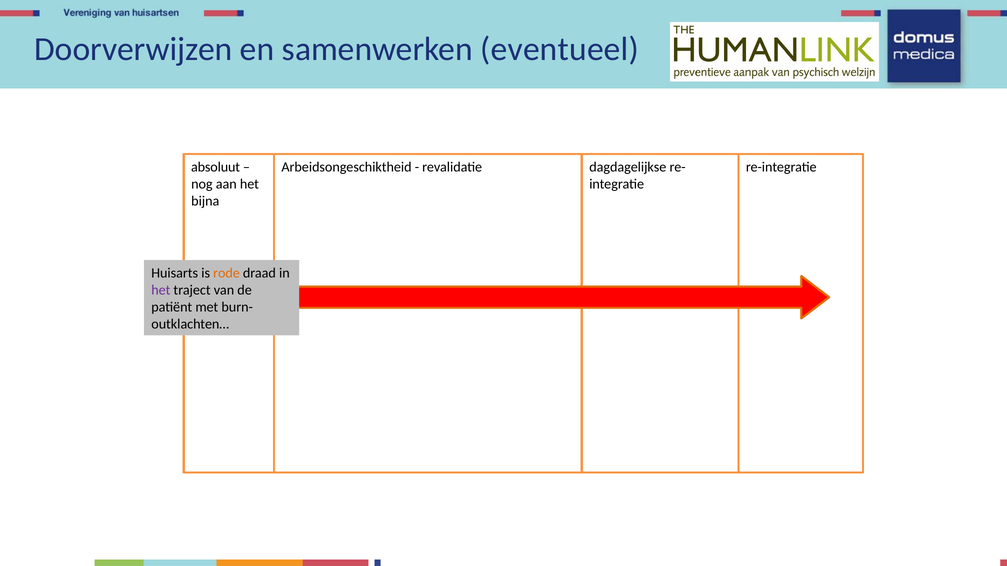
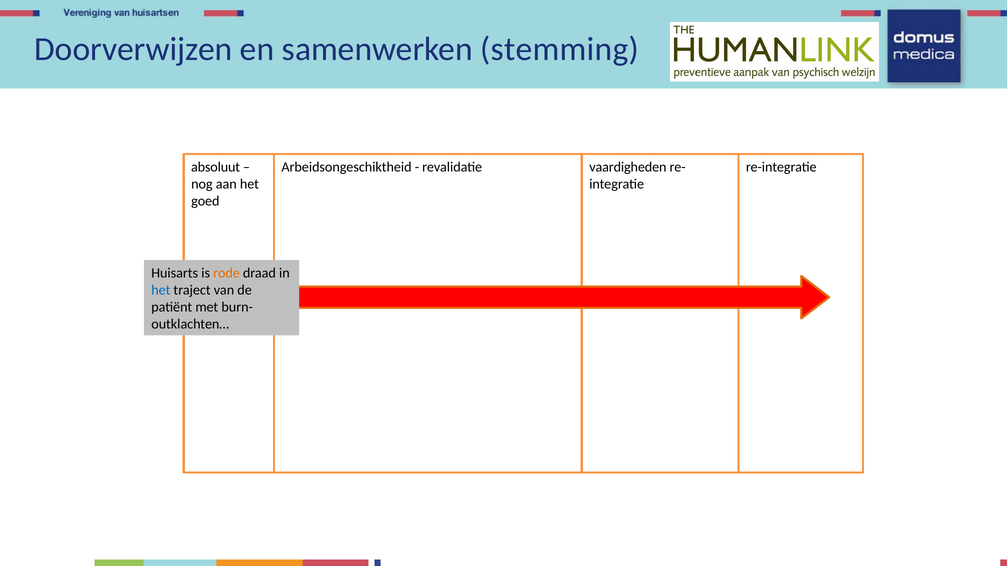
eventueel: eventueel -> stemming
dagdagelijkse: dagdagelijkse -> vaardigheden
bijna: bijna -> goed
het at (161, 290) colour: purple -> blue
